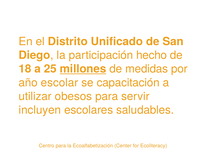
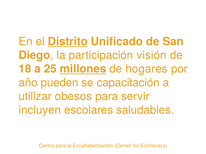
Distrito underline: none -> present
hecho: hecho -> visión
medidas: medidas -> hogares
escolar: escolar -> pueden
